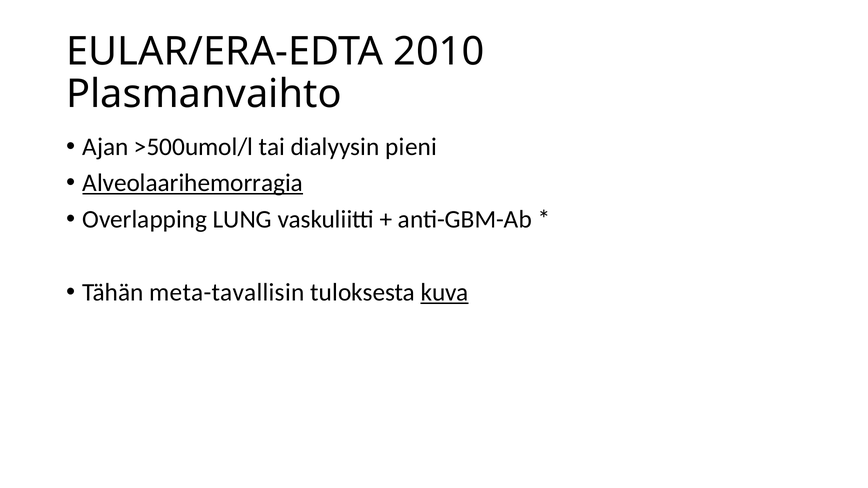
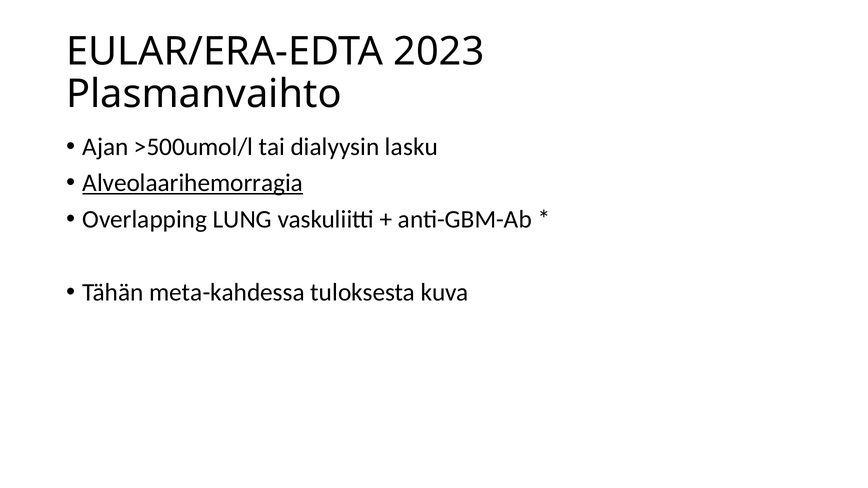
2010: 2010 -> 2023
pieni: pieni -> lasku
meta-tavallisin: meta-tavallisin -> meta-kahdessa
kuva underline: present -> none
